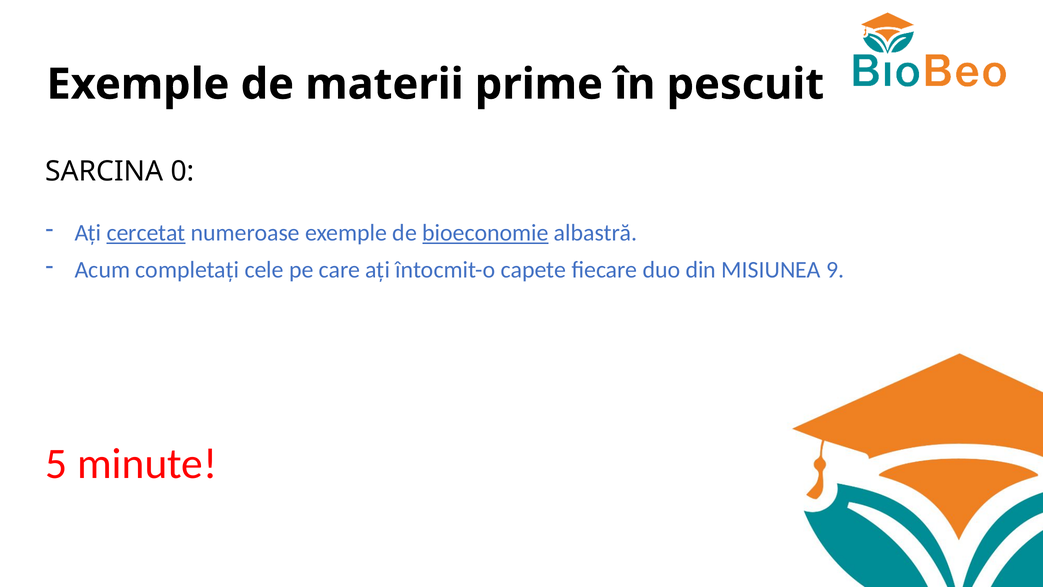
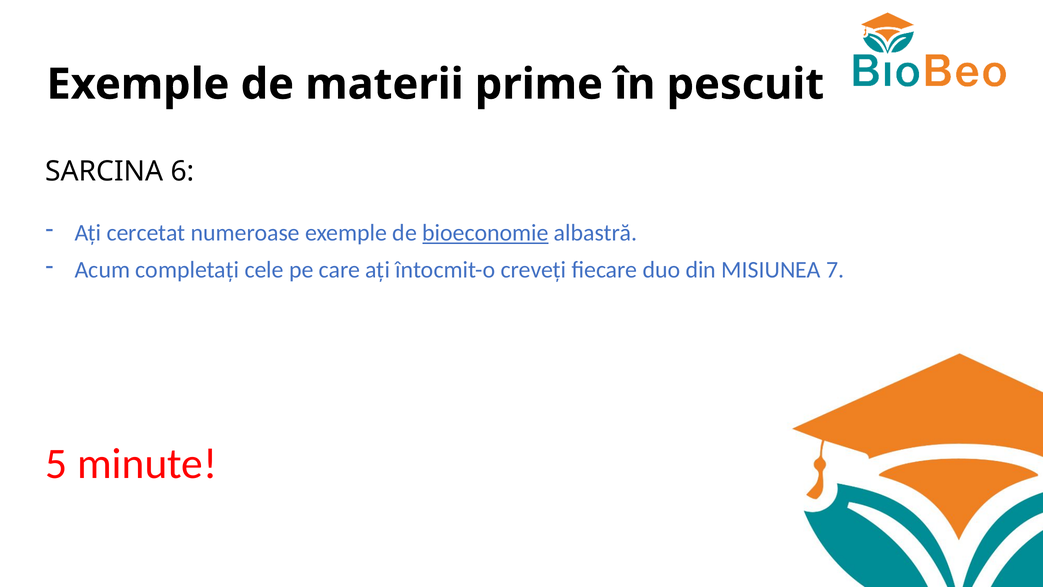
0: 0 -> 6
cercetat underline: present -> none
capete: capete -> creveți
9: 9 -> 7
